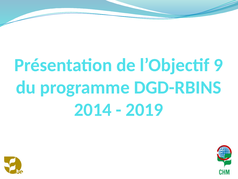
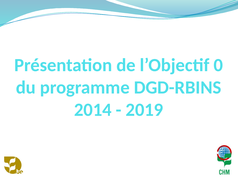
9: 9 -> 0
